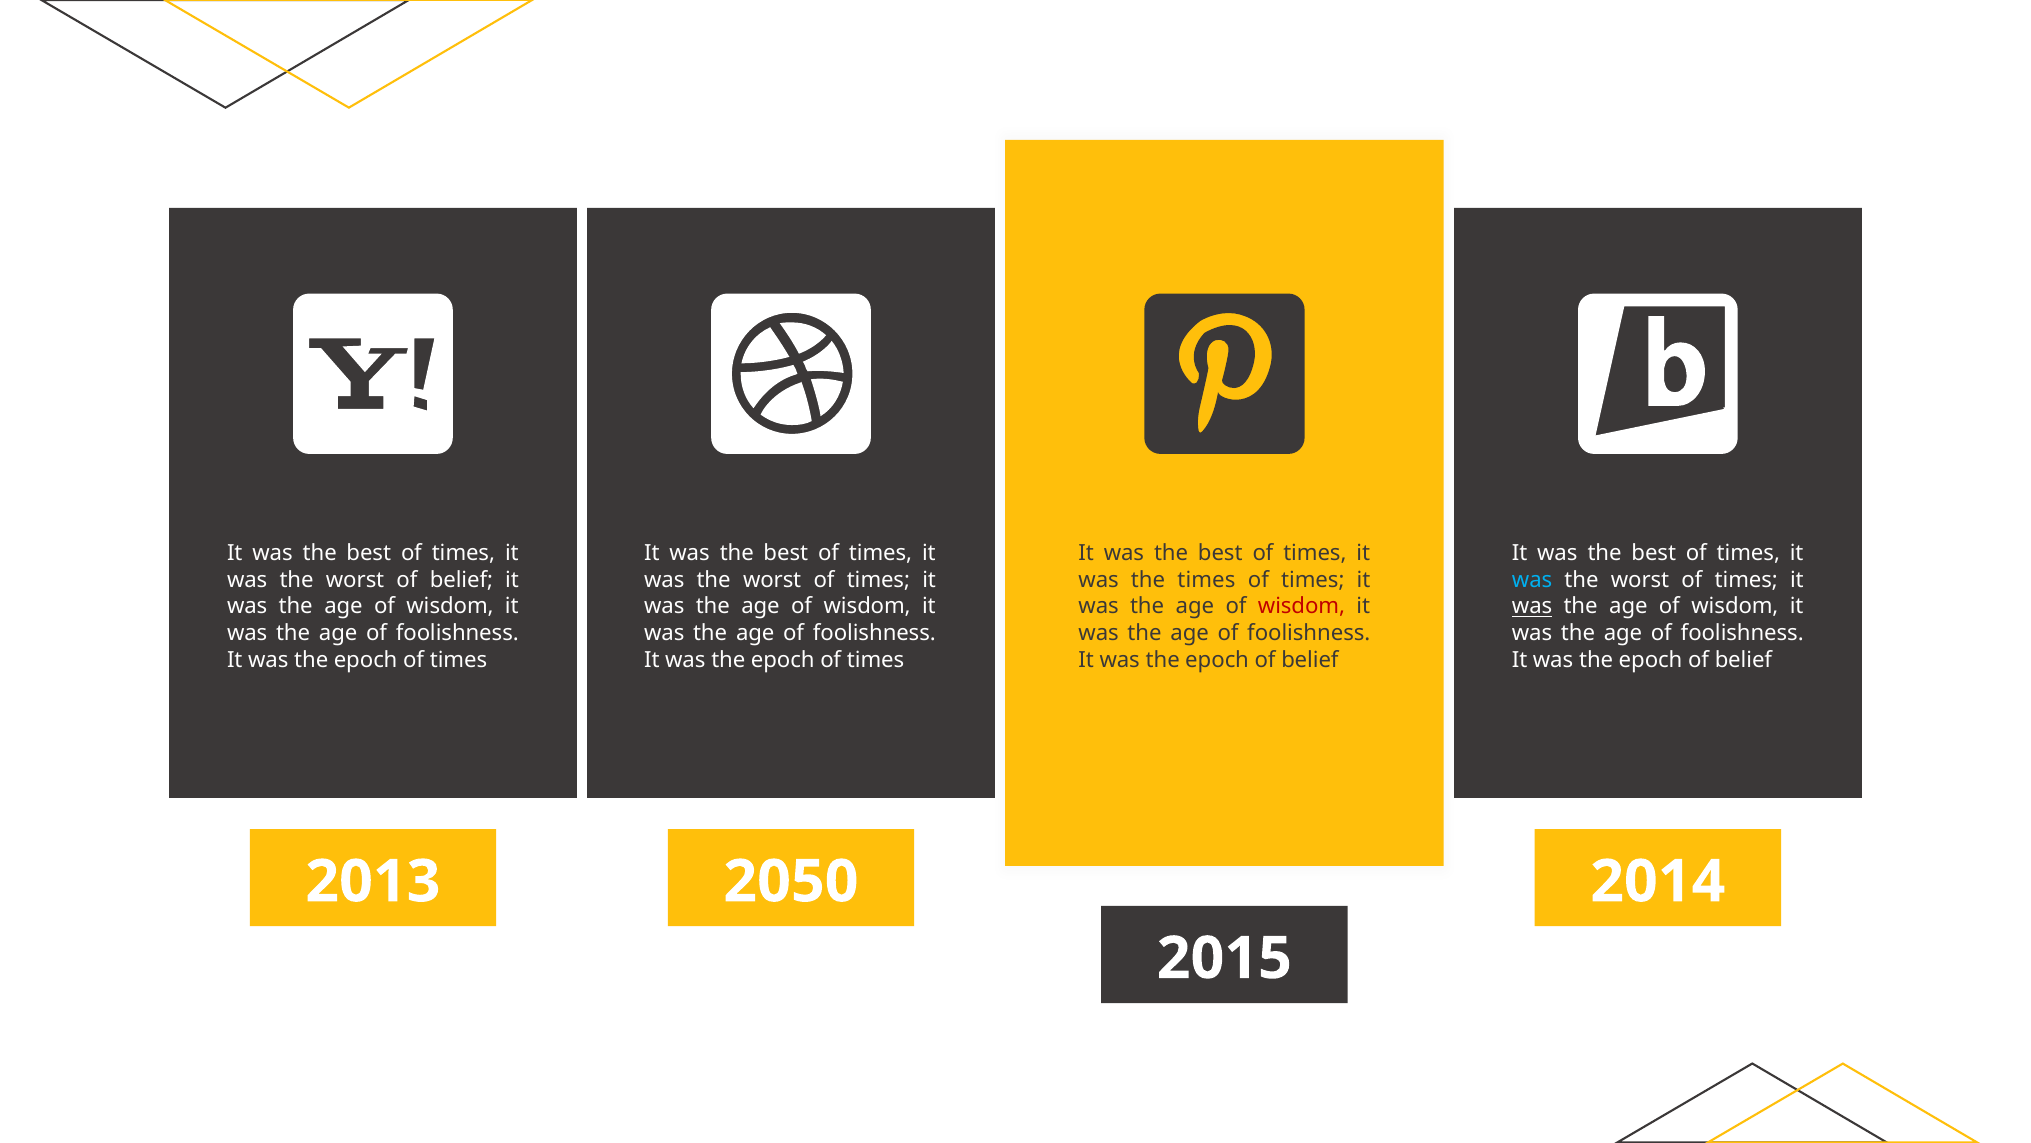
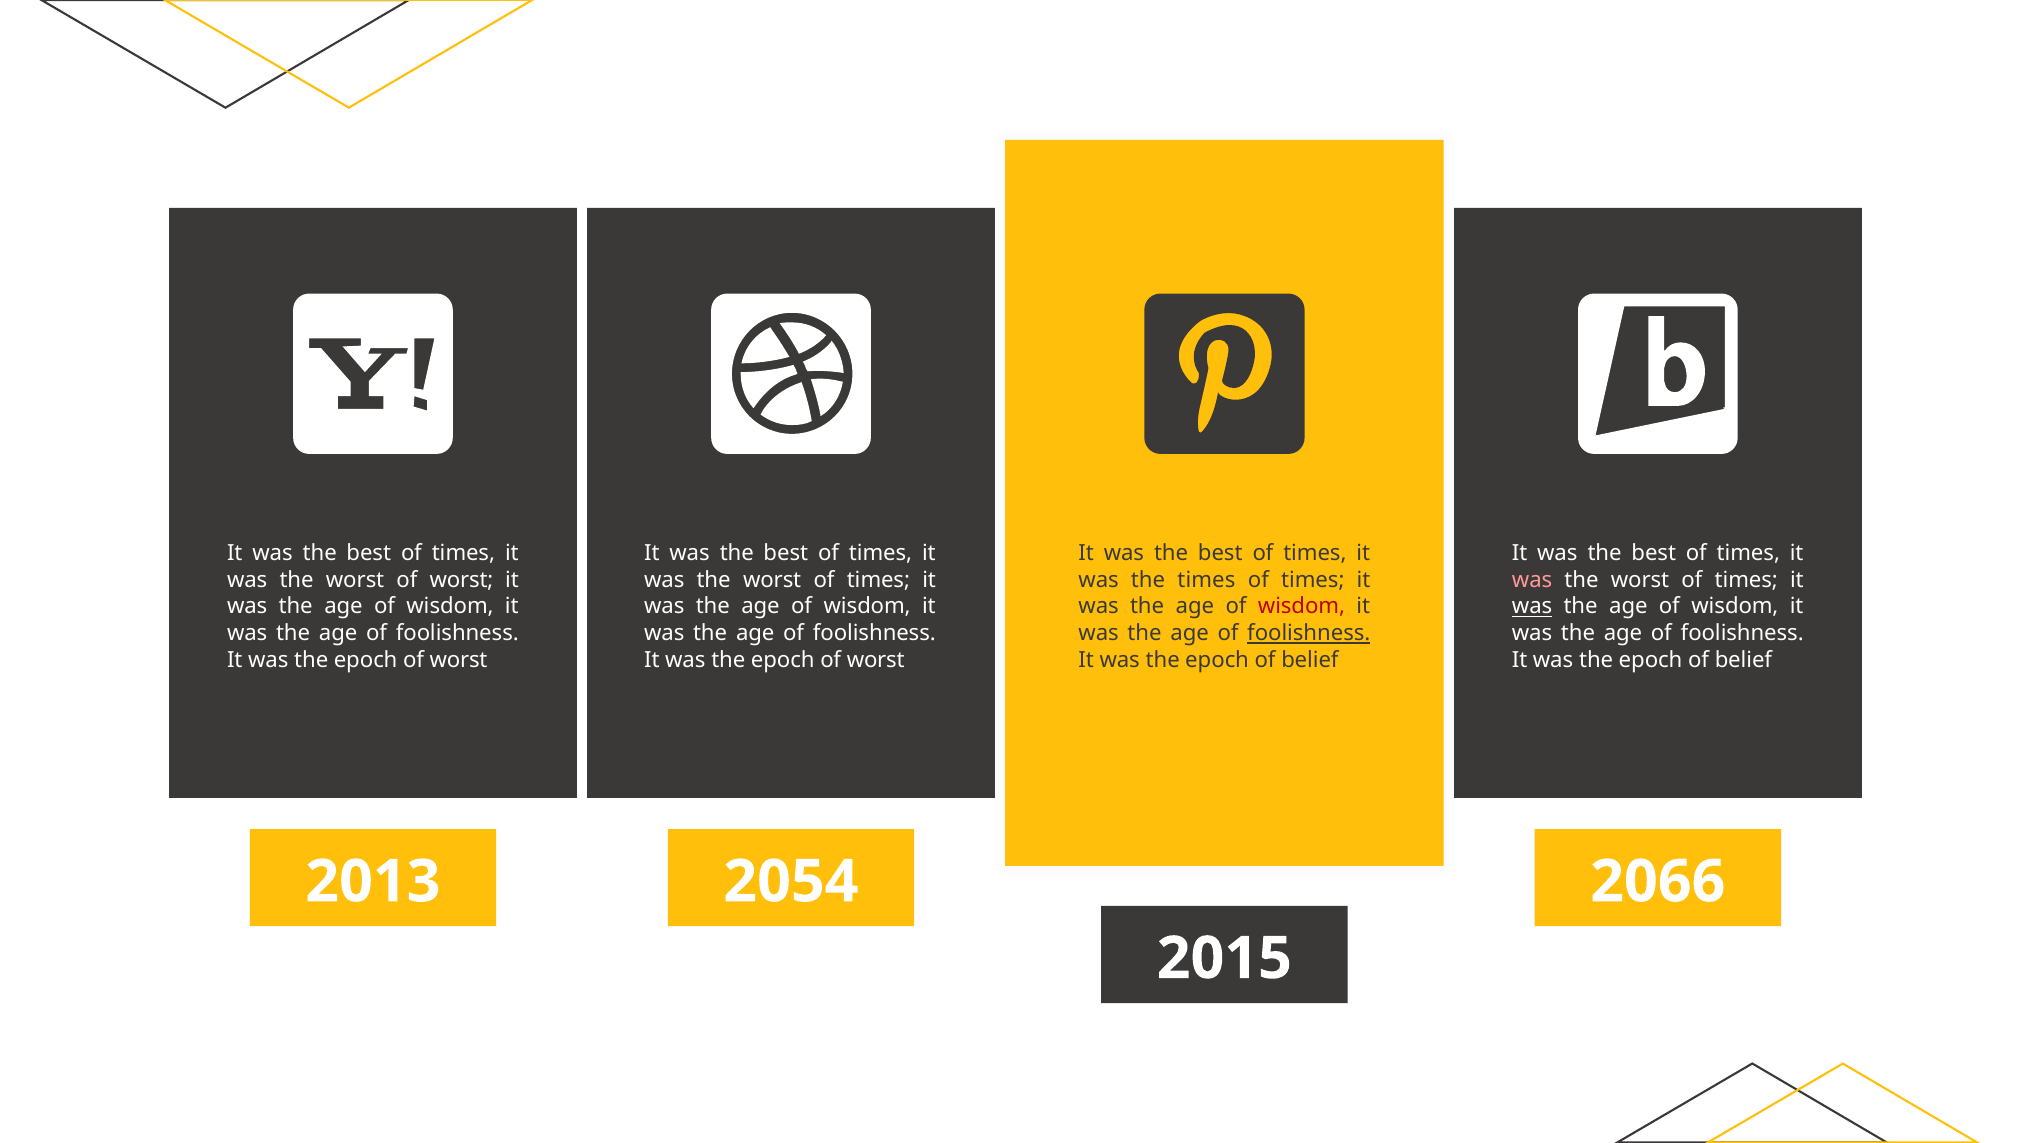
worst of belief: belief -> worst
was at (1532, 580) colour: light blue -> pink
foolishness at (1309, 633) underline: none -> present
times at (459, 660): times -> worst
times at (876, 660): times -> worst
2050: 2050 -> 2054
2014: 2014 -> 2066
